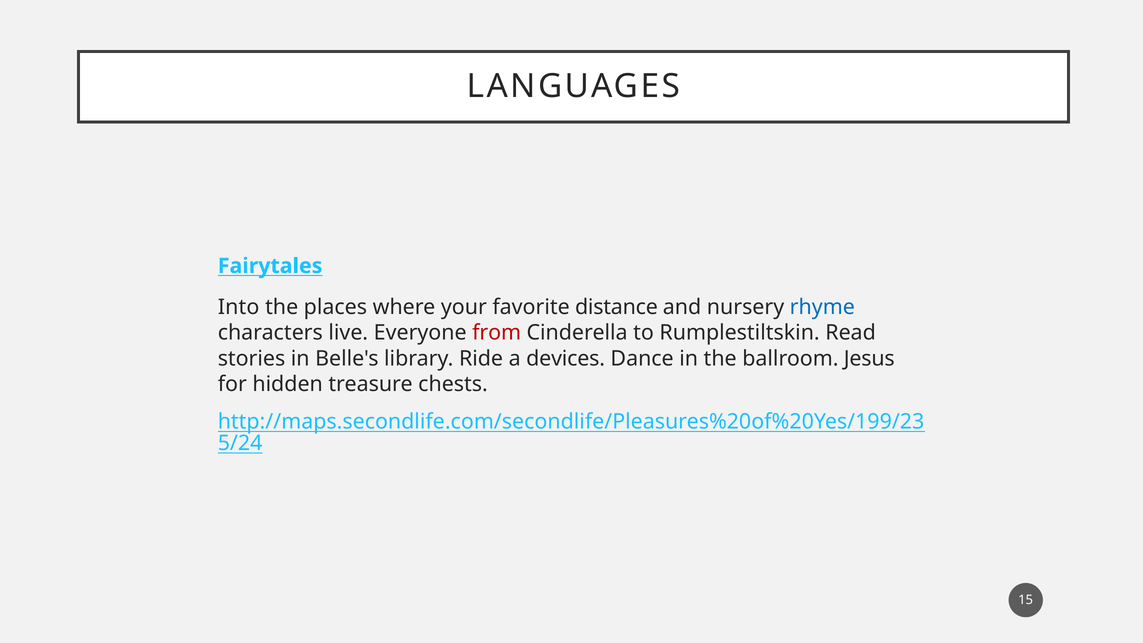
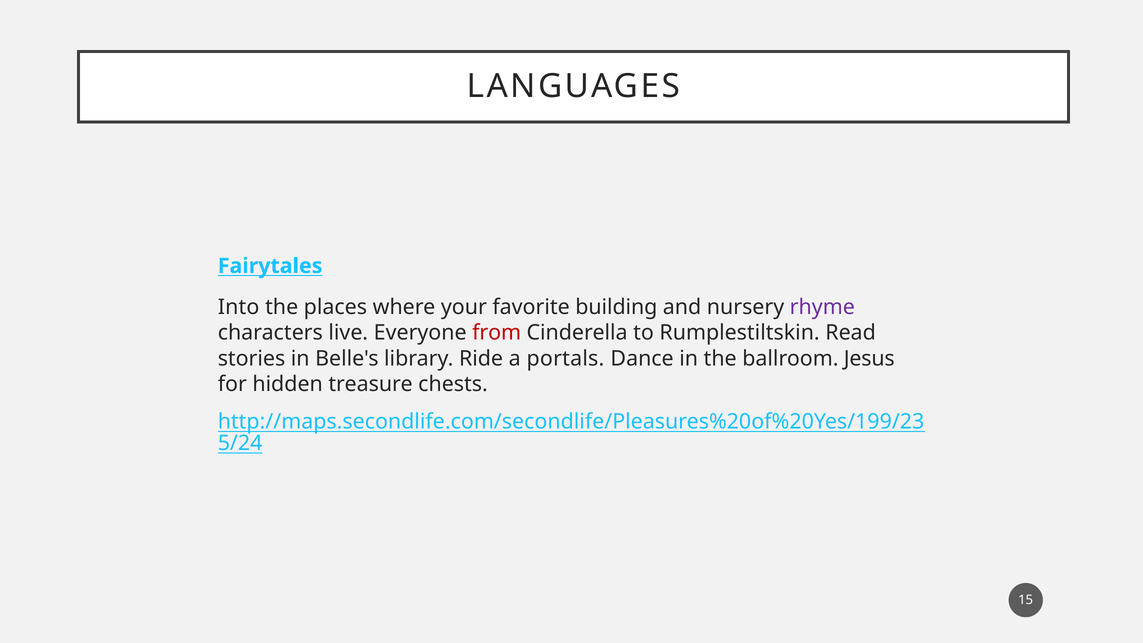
distance: distance -> building
rhyme colour: blue -> purple
devices: devices -> portals
